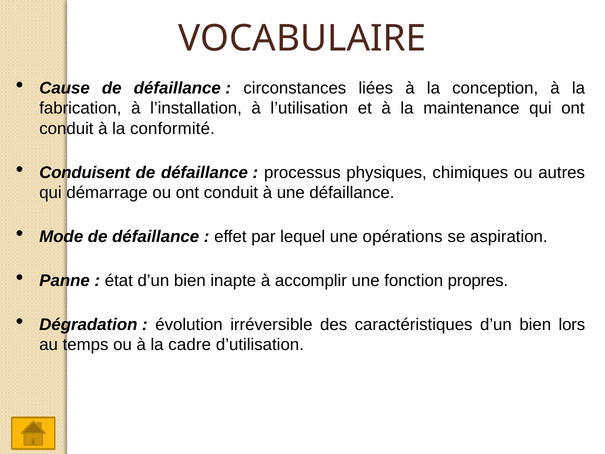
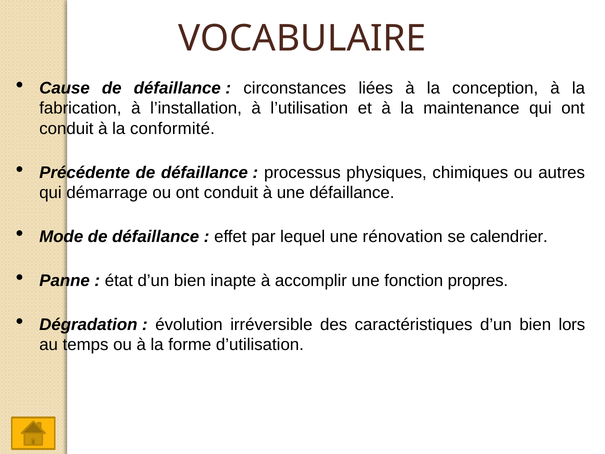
Conduisent: Conduisent -> Précédente
opérations: opérations -> rénovation
aspiration: aspiration -> calendrier
cadre: cadre -> forme
